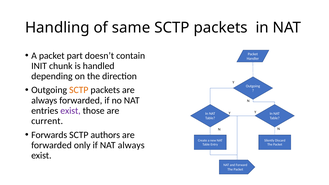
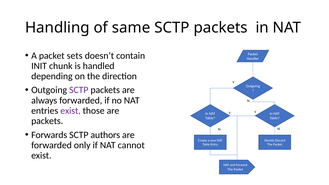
part: part -> sets
SCTP at (79, 90) colour: orange -> purple
current at (47, 121): current -> packets
NAT always: always -> cannot
